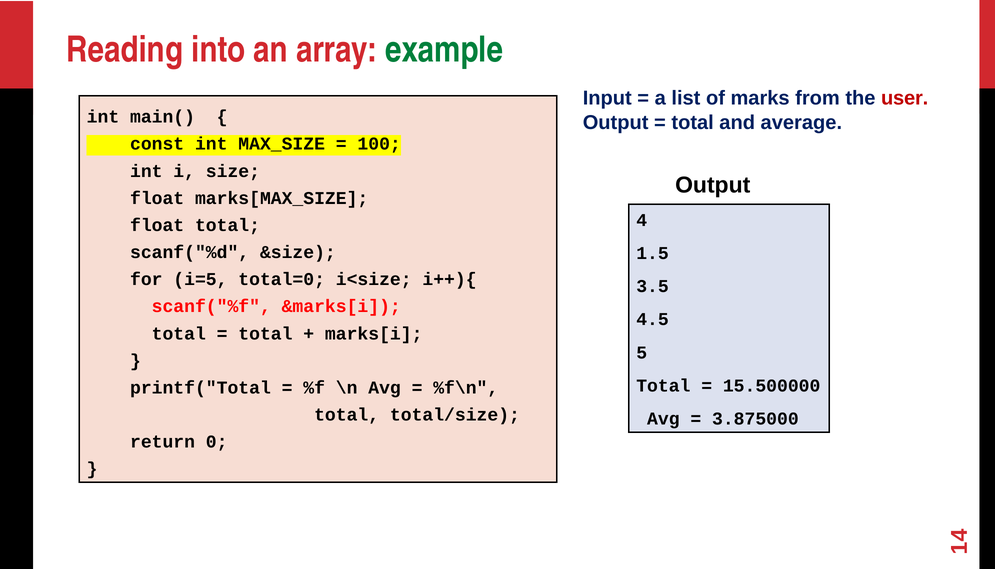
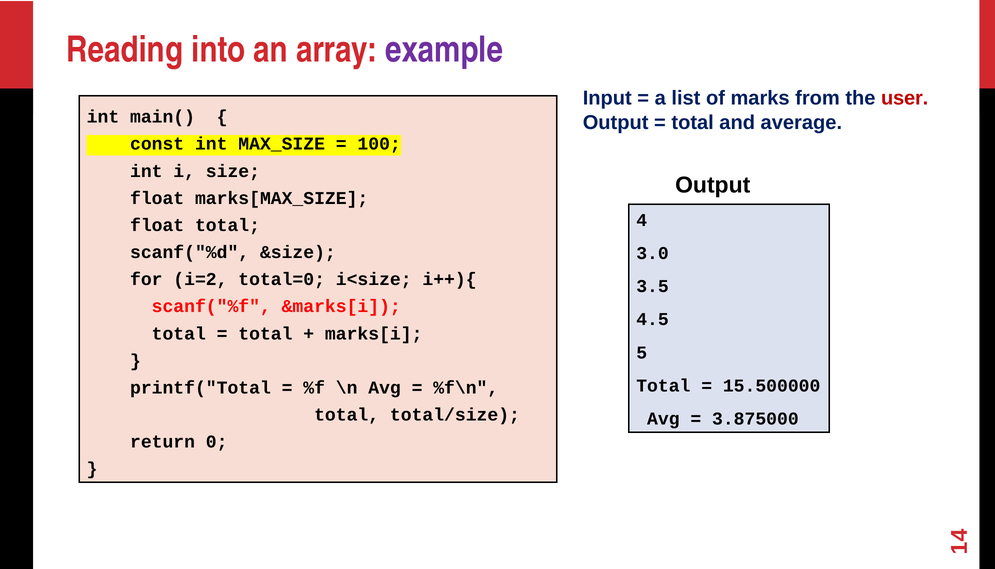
example colour: green -> purple
1.5: 1.5 -> 3.0
i=5: i=5 -> i=2
